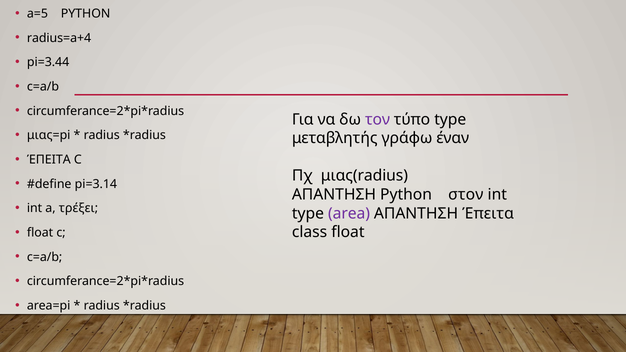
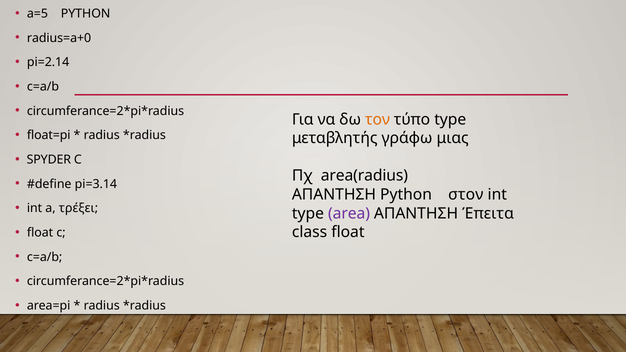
radius=a+4: radius=a+4 -> radius=a+0
pi=3.44: pi=3.44 -> pi=2.14
τον colour: purple -> orange
μιας=pi: μιας=pi -> float=pi
έναν: έναν -> μιας
ΈΠΕΙΤΑ at (49, 160): ΈΠΕΙΤΑ -> SPYDER
μιας(radius: μιας(radius -> area(radius
